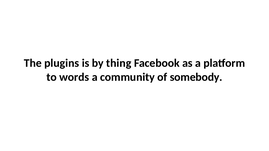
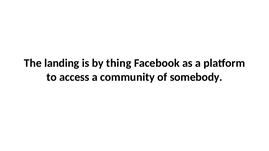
plugins: plugins -> landing
words: words -> access
